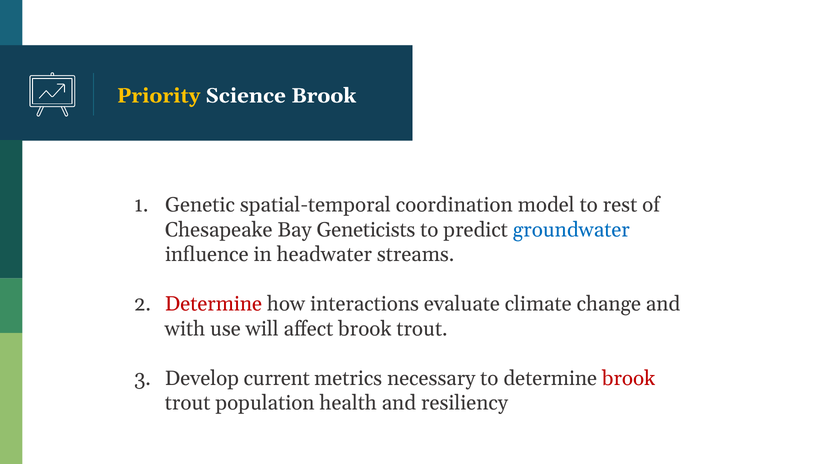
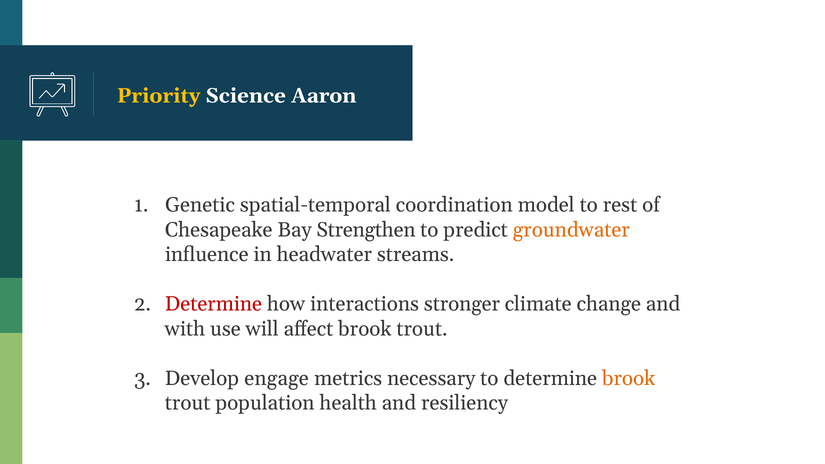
Science Brook: Brook -> Aaron
Geneticists: Geneticists -> Strengthen
groundwater colour: blue -> orange
evaluate: evaluate -> stronger
current: current -> engage
brook at (629, 378) colour: red -> orange
